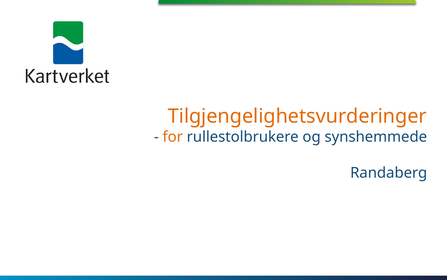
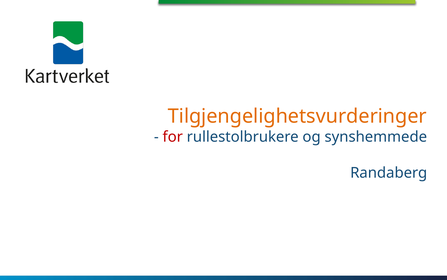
for colour: orange -> red
